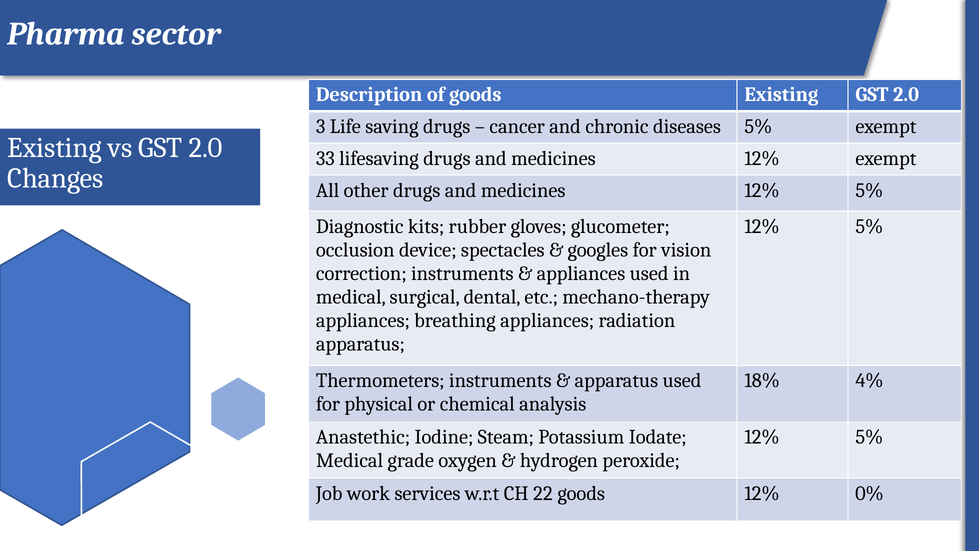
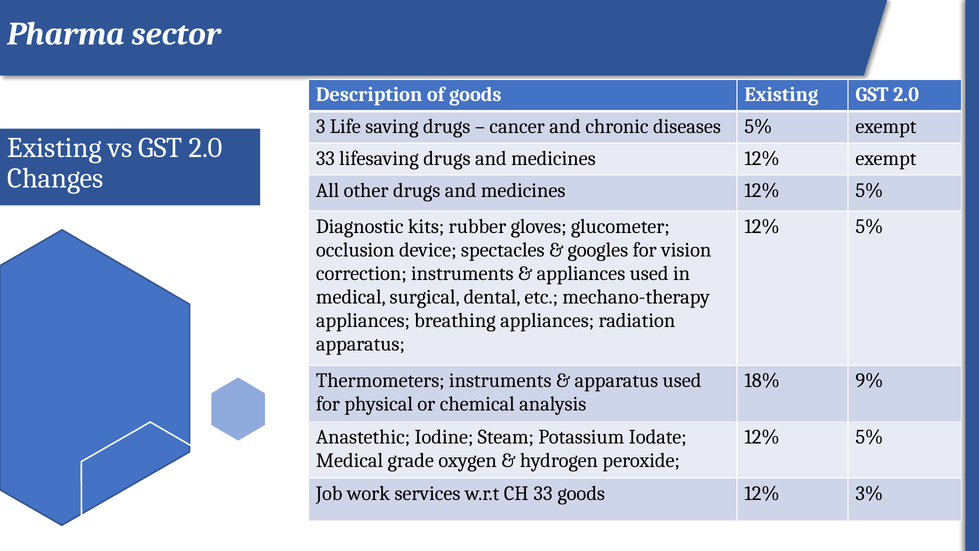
4%: 4% -> 9%
CH 22: 22 -> 33
0%: 0% -> 3%
